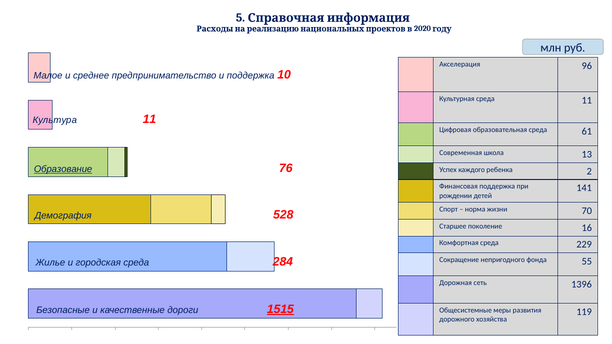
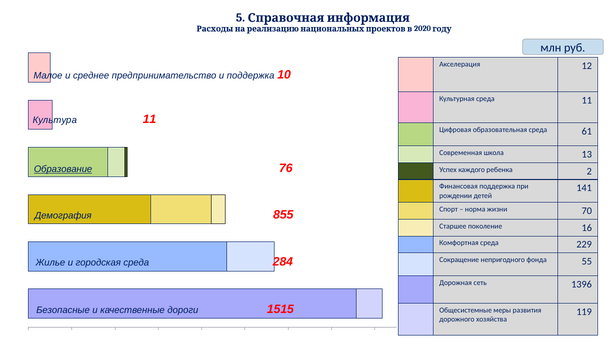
96: 96 -> 12
528: 528 -> 855
1515 underline: present -> none
